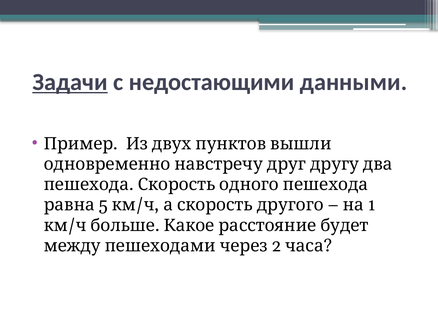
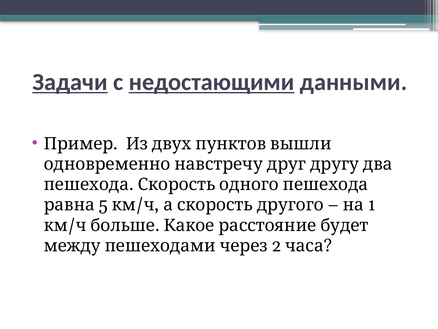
недостающими underline: none -> present
